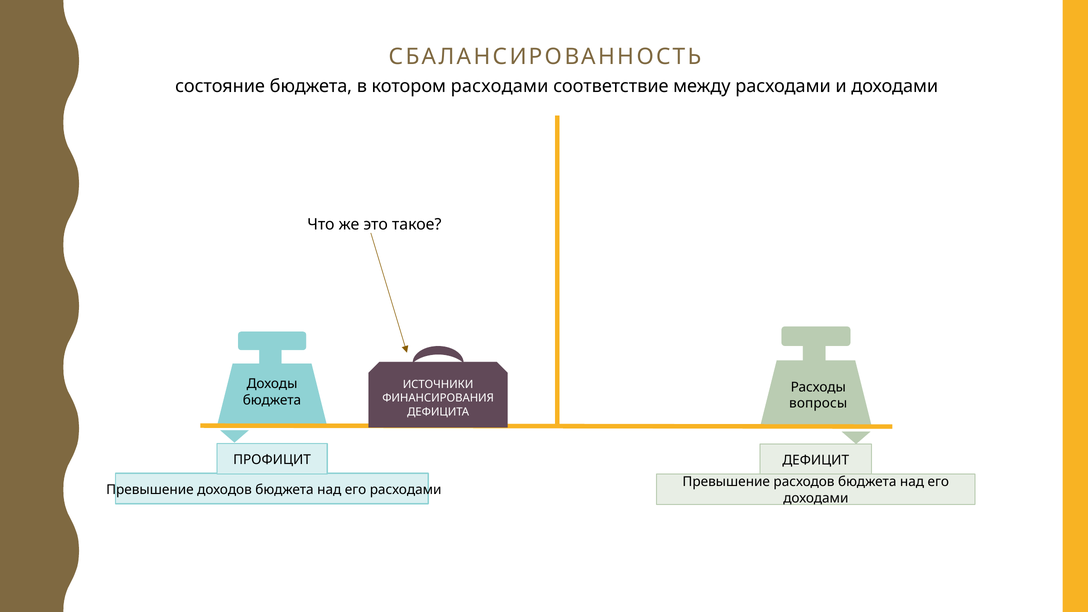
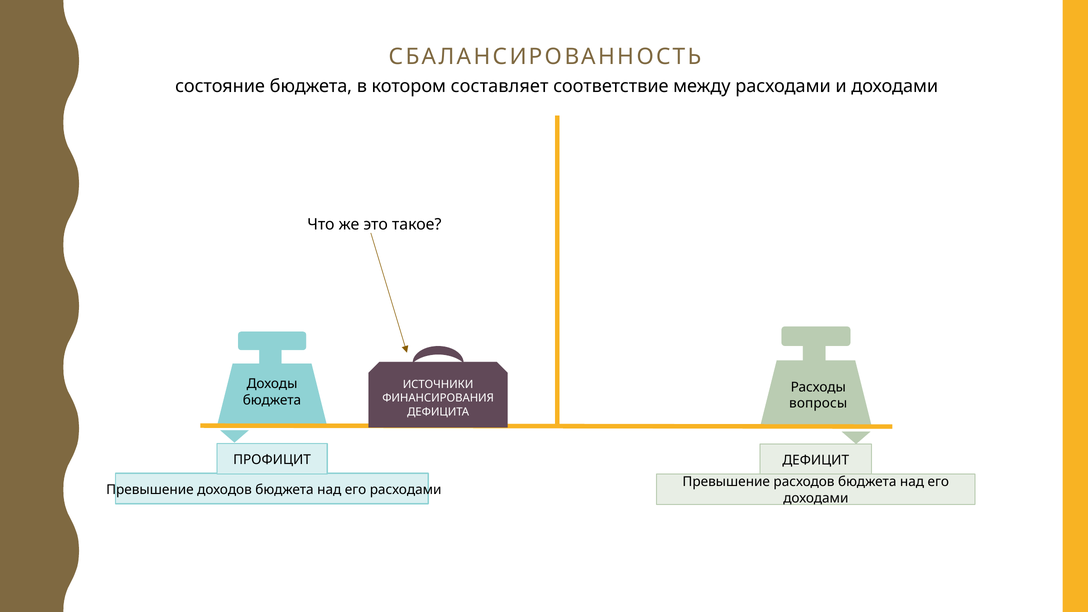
котором расходами: расходами -> составляет
